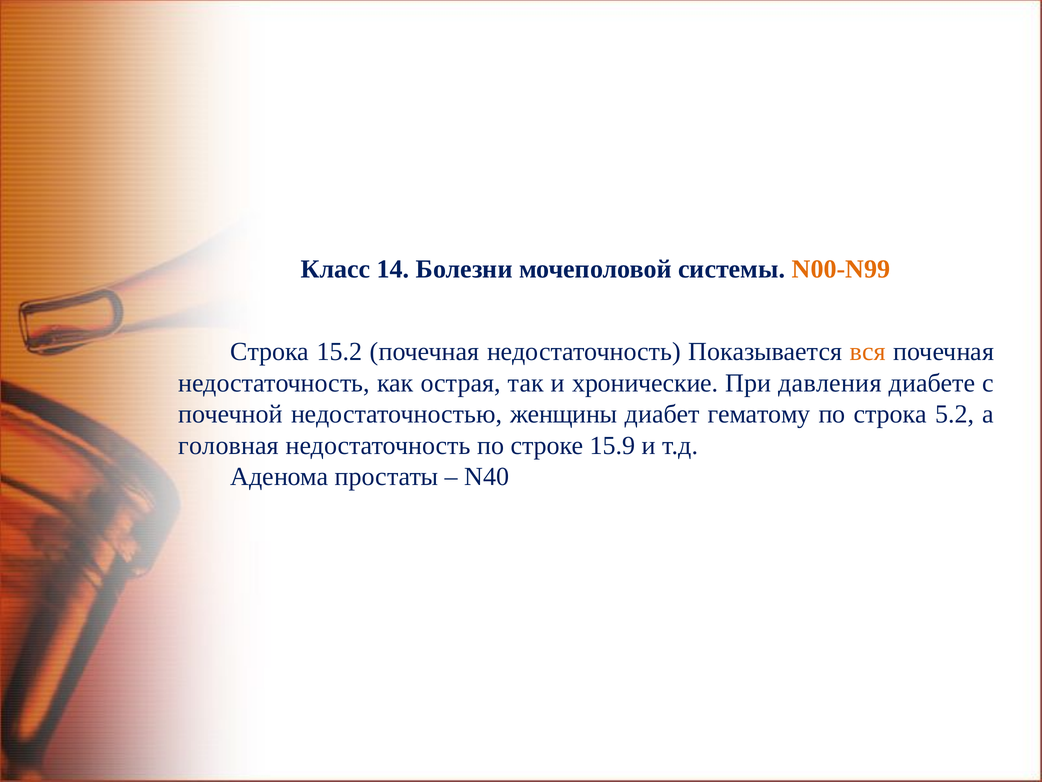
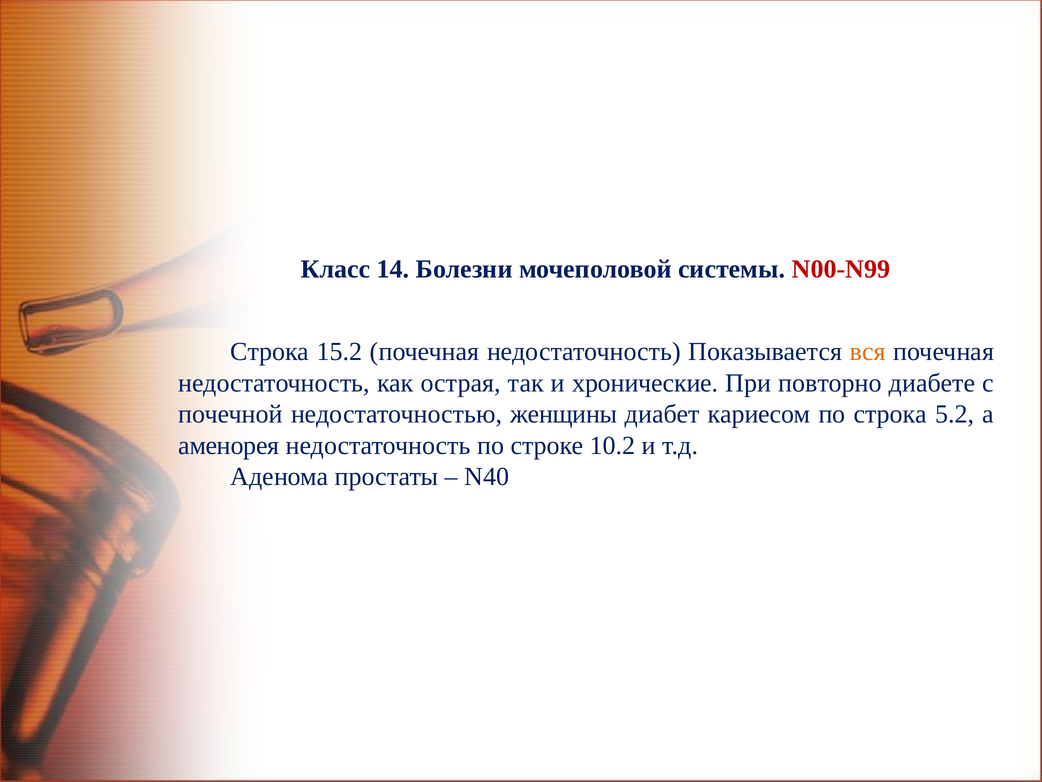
N00-N99 colour: orange -> red
давления: давления -> повторно
гематому: гематому -> кариесом
головная: головная -> аменорея
15.9: 15.9 -> 10.2
